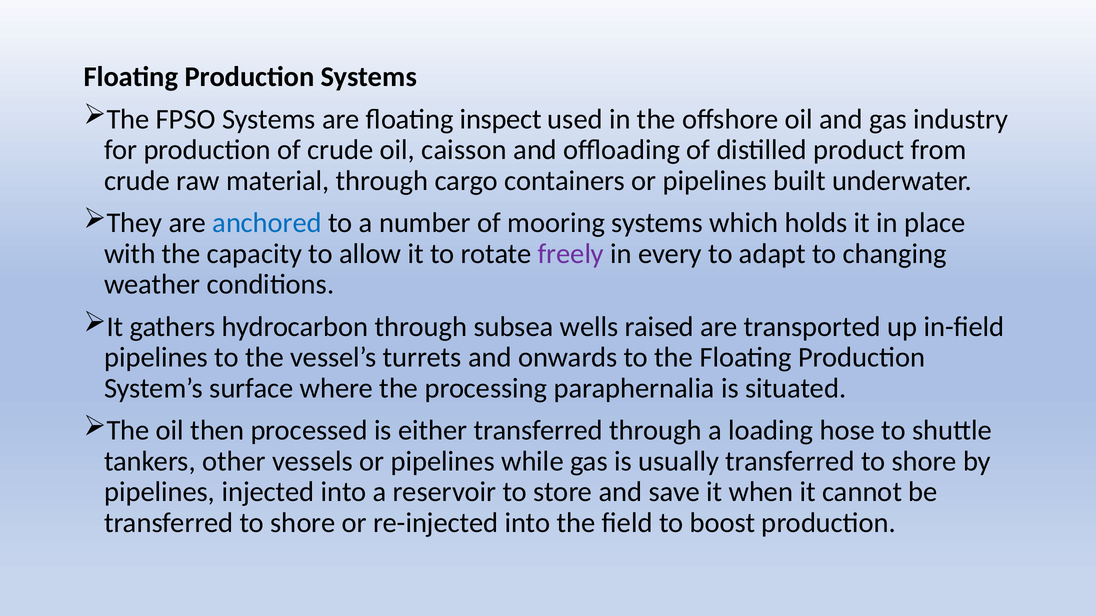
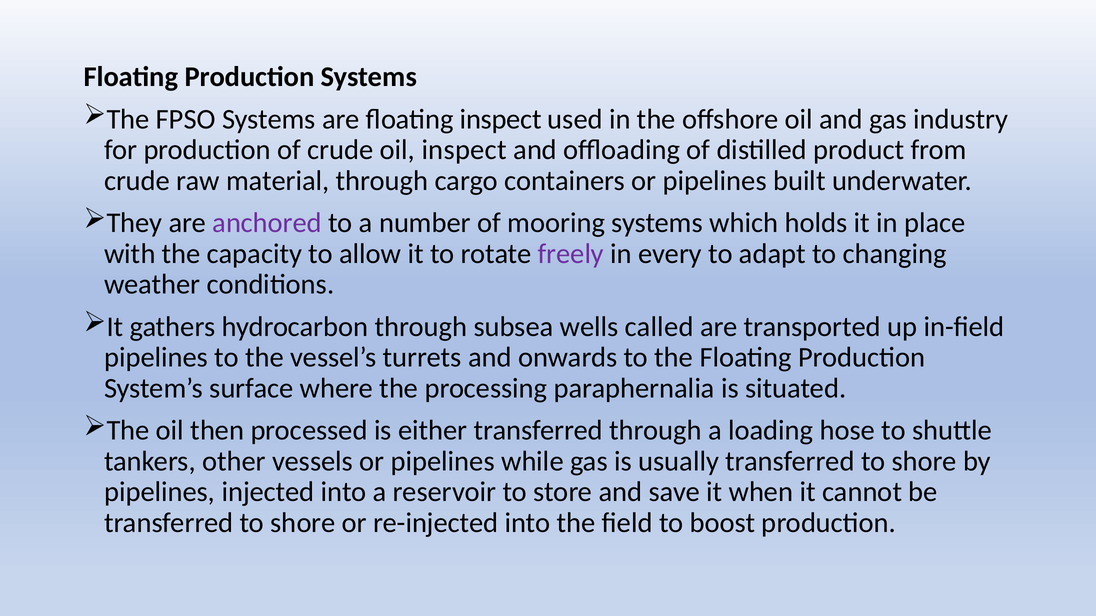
oil caisson: caisson -> inspect
anchored colour: blue -> purple
raised: raised -> called
